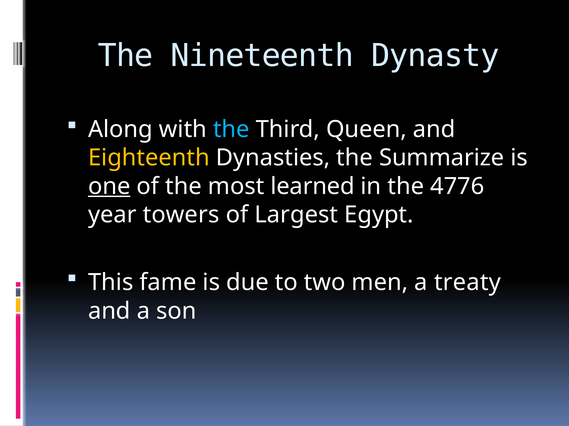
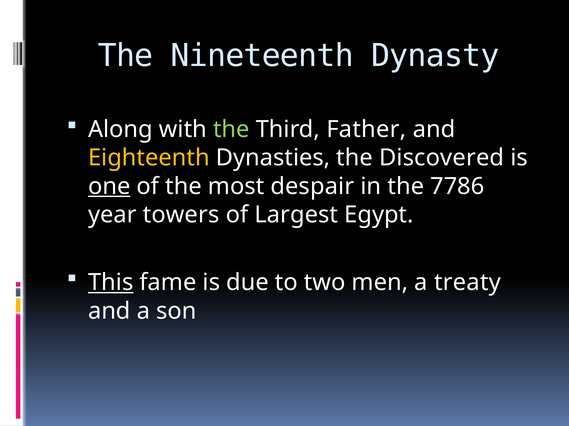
the at (231, 130) colour: light blue -> light green
Queen: Queen -> Father
Summarize: Summarize -> Discovered
learned: learned -> despair
4776: 4776 -> 7786
This underline: none -> present
